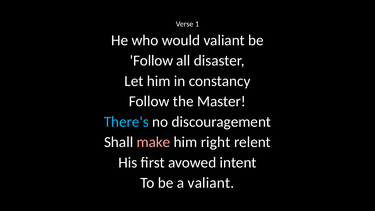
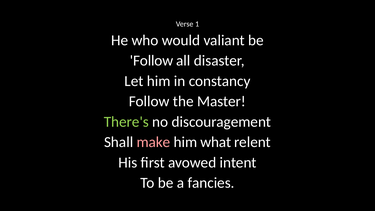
There's colour: light blue -> light green
right: right -> what
a valiant: valiant -> fancies
